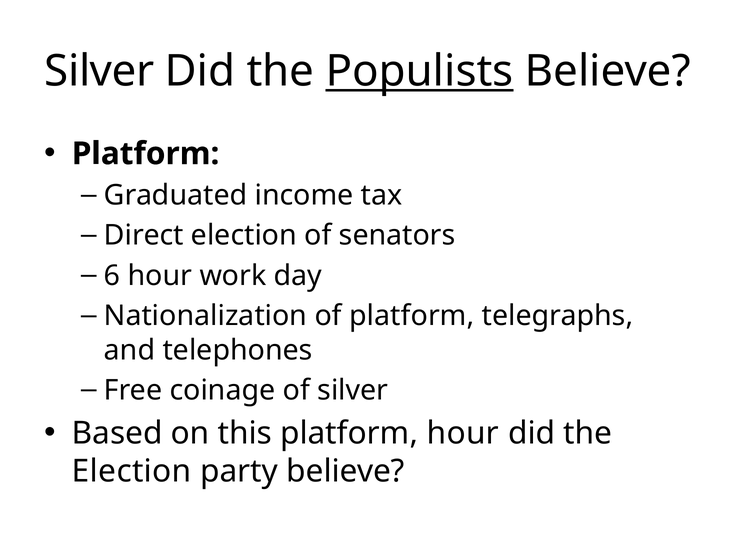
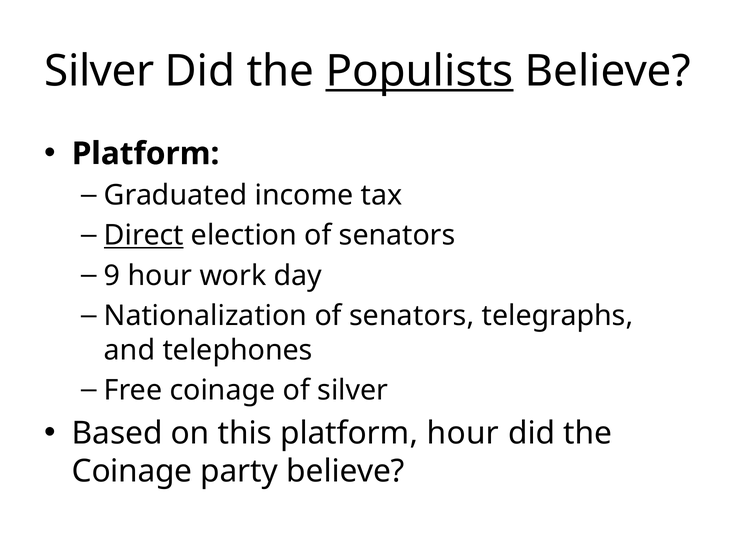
Direct underline: none -> present
6: 6 -> 9
Nationalization of platform: platform -> senators
Election at (132, 471): Election -> Coinage
